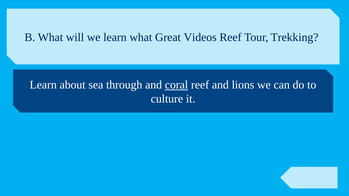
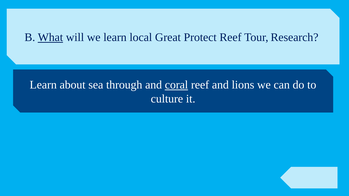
What at (50, 37) underline: none -> present
learn what: what -> local
Videos: Videos -> Protect
Trekking: Trekking -> Research
